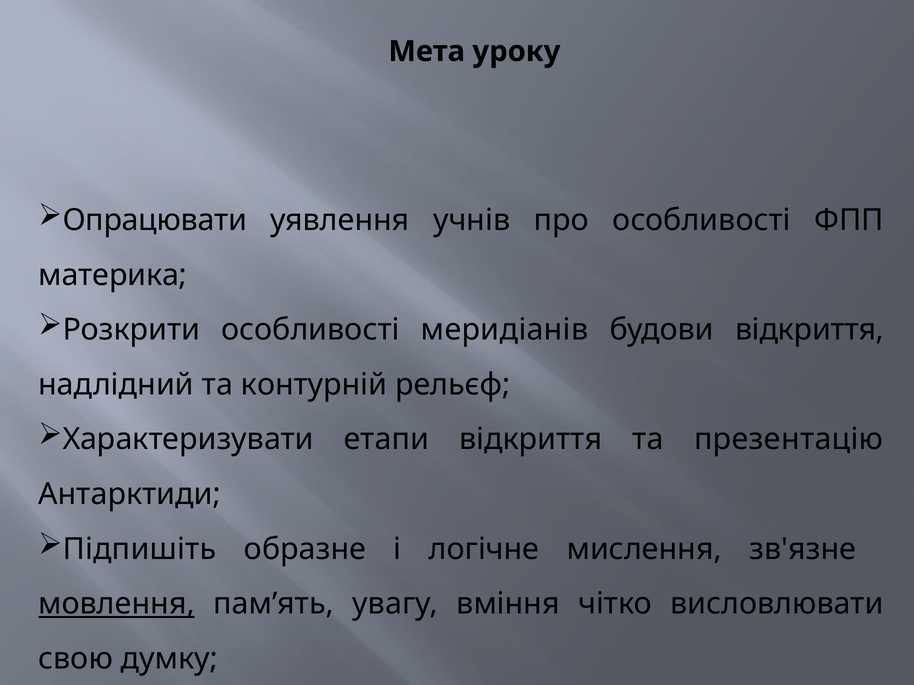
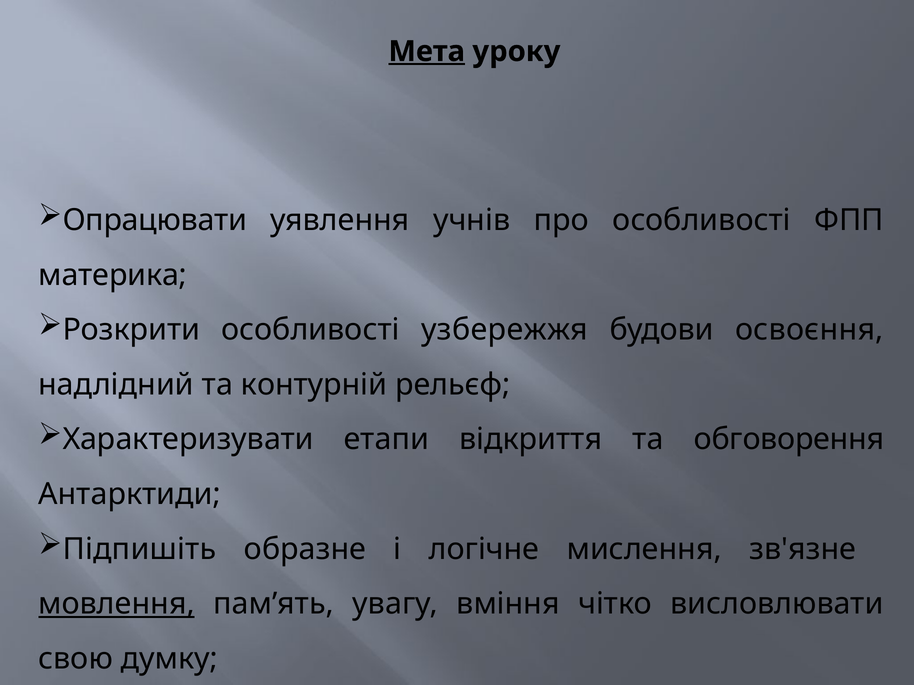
Мета underline: none -> present
меридіанів: меридіанів -> узбережжя
будови відкриття: відкриття -> освоєння
презентацію: презентацію -> обговорення
